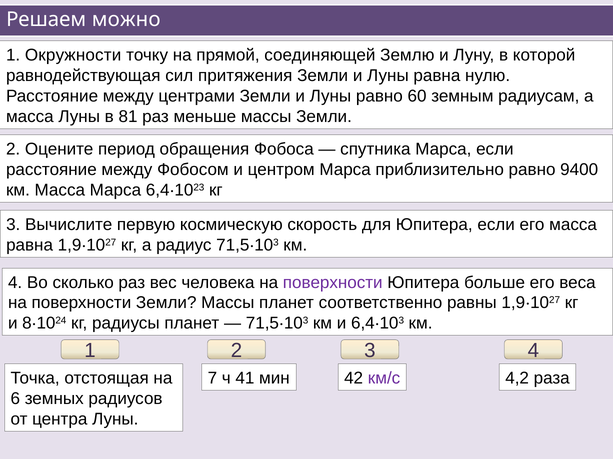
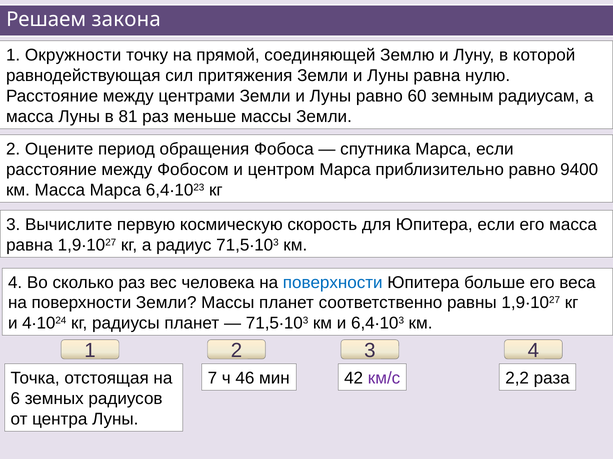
можно: можно -> закона
поверхности at (333, 283) colour: purple -> blue
и 8: 8 -> 4
41: 41 -> 46
4,2: 4,2 -> 2,2
